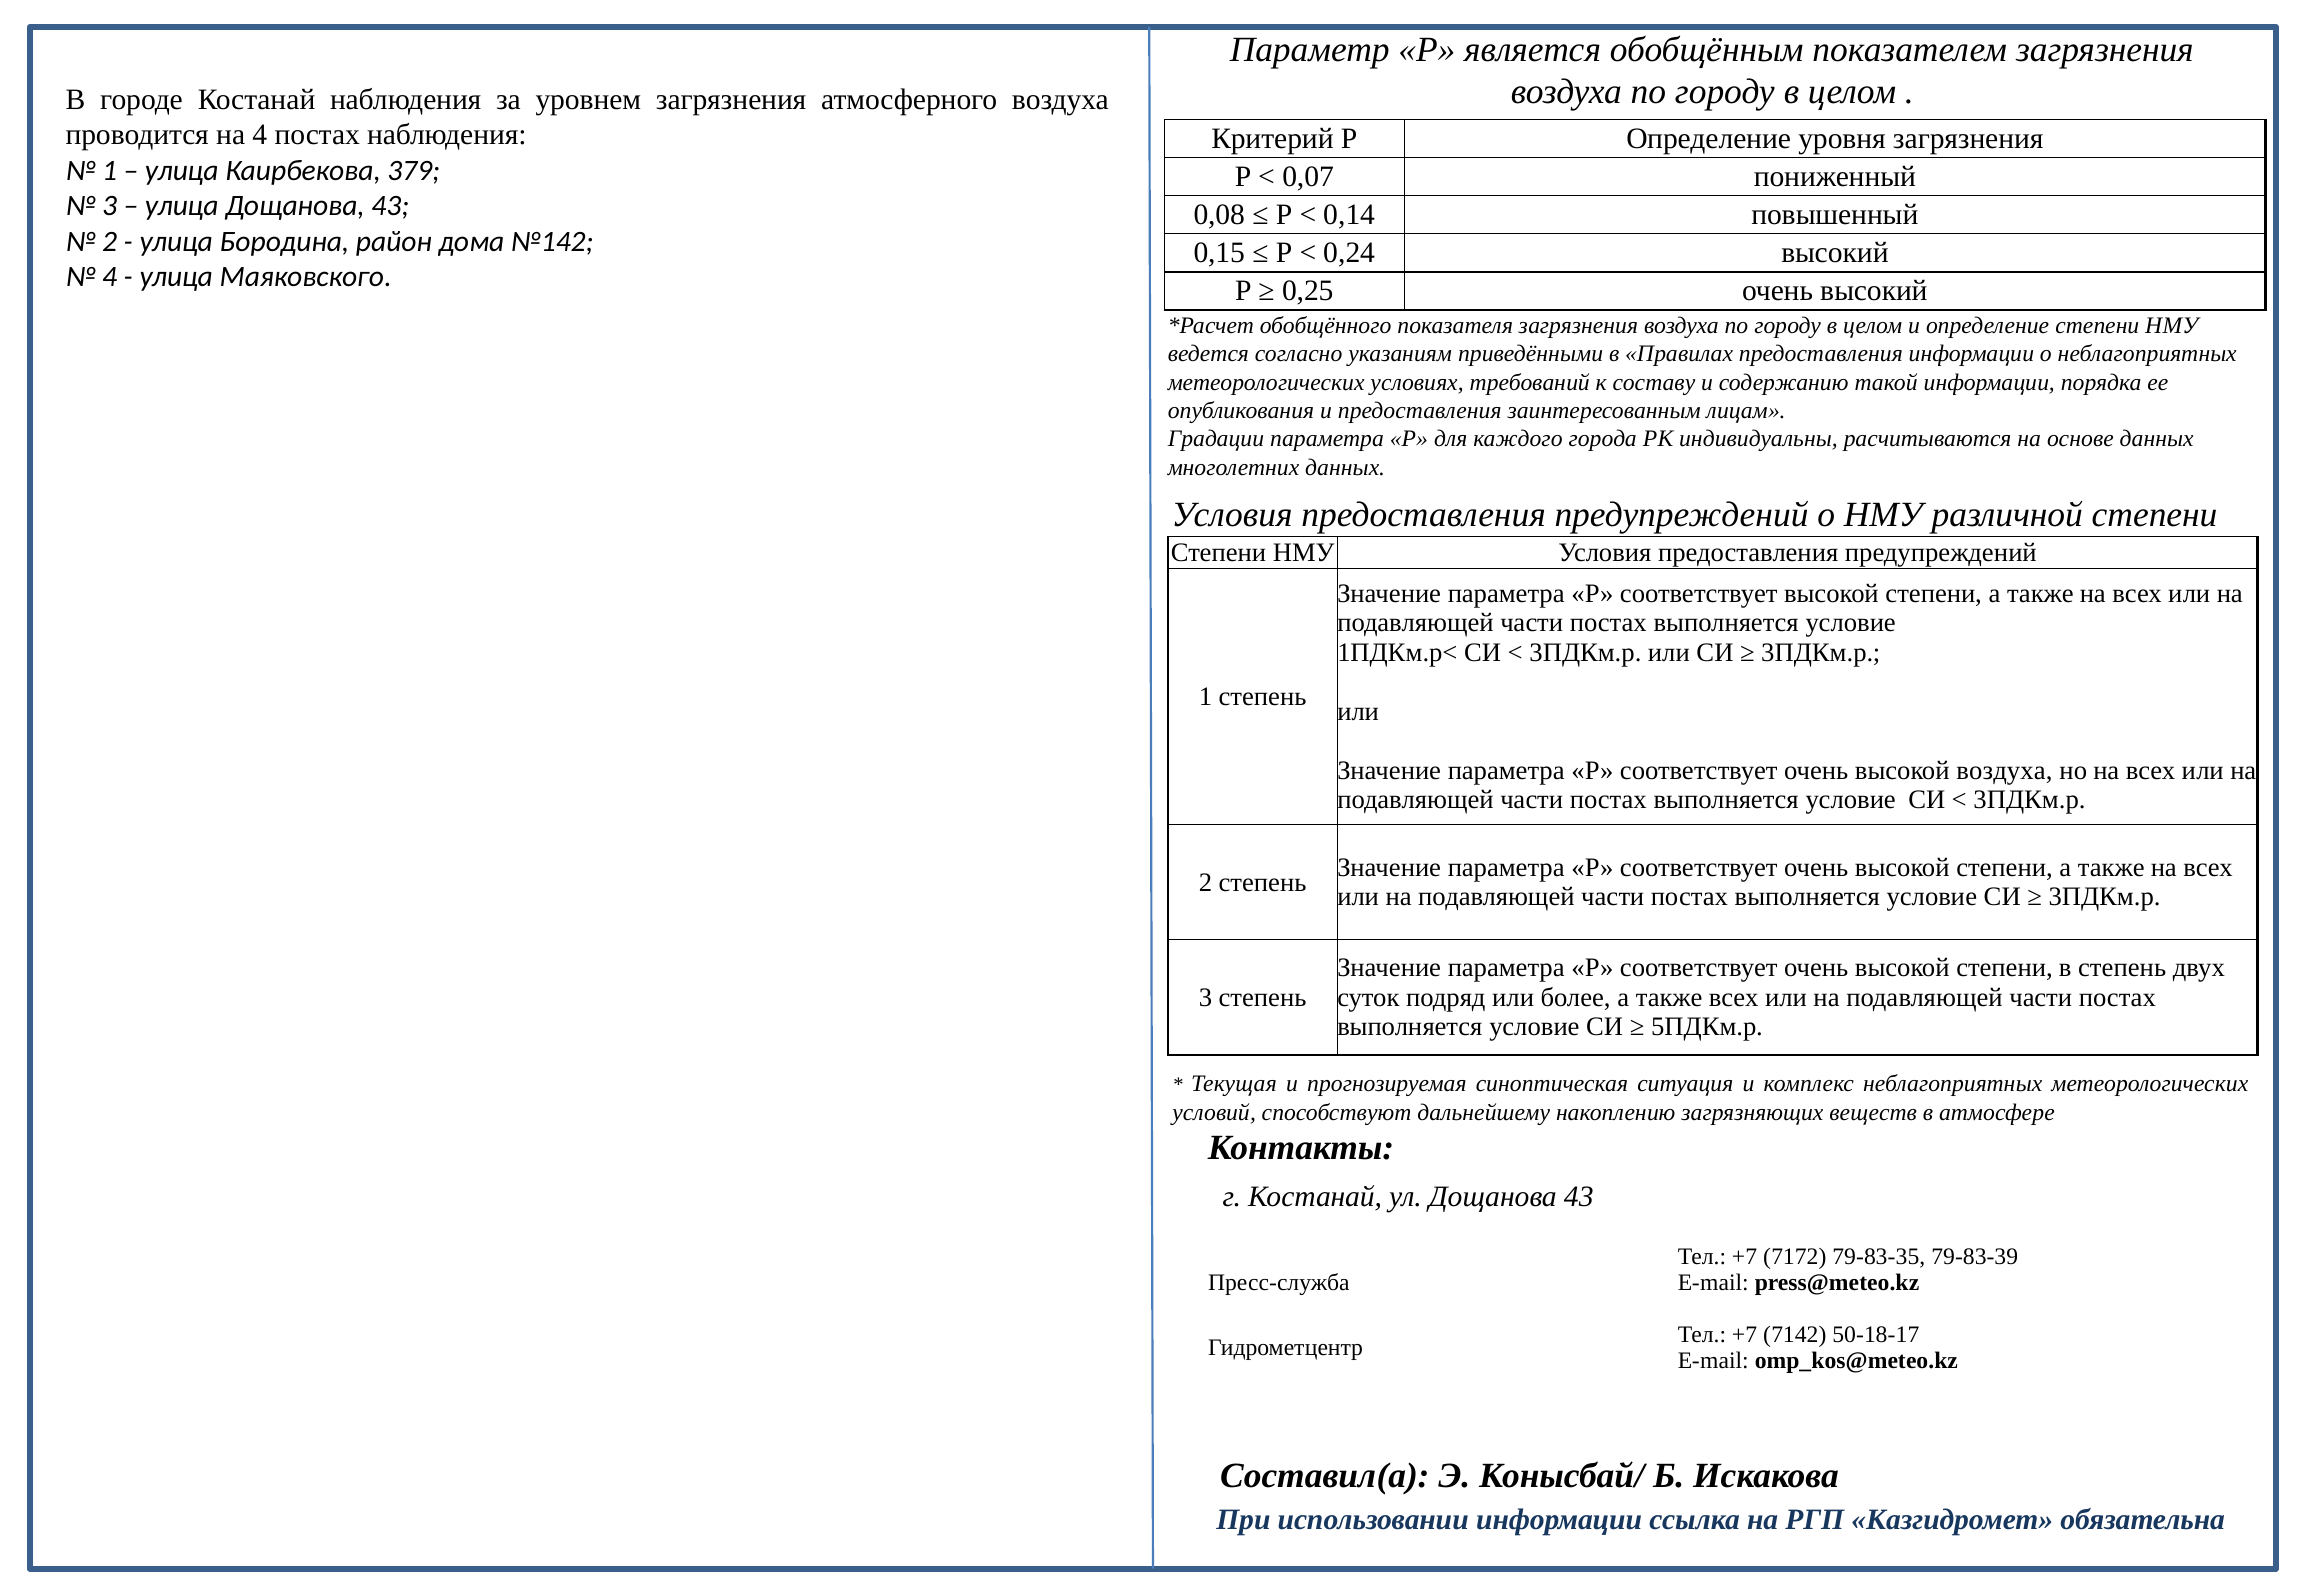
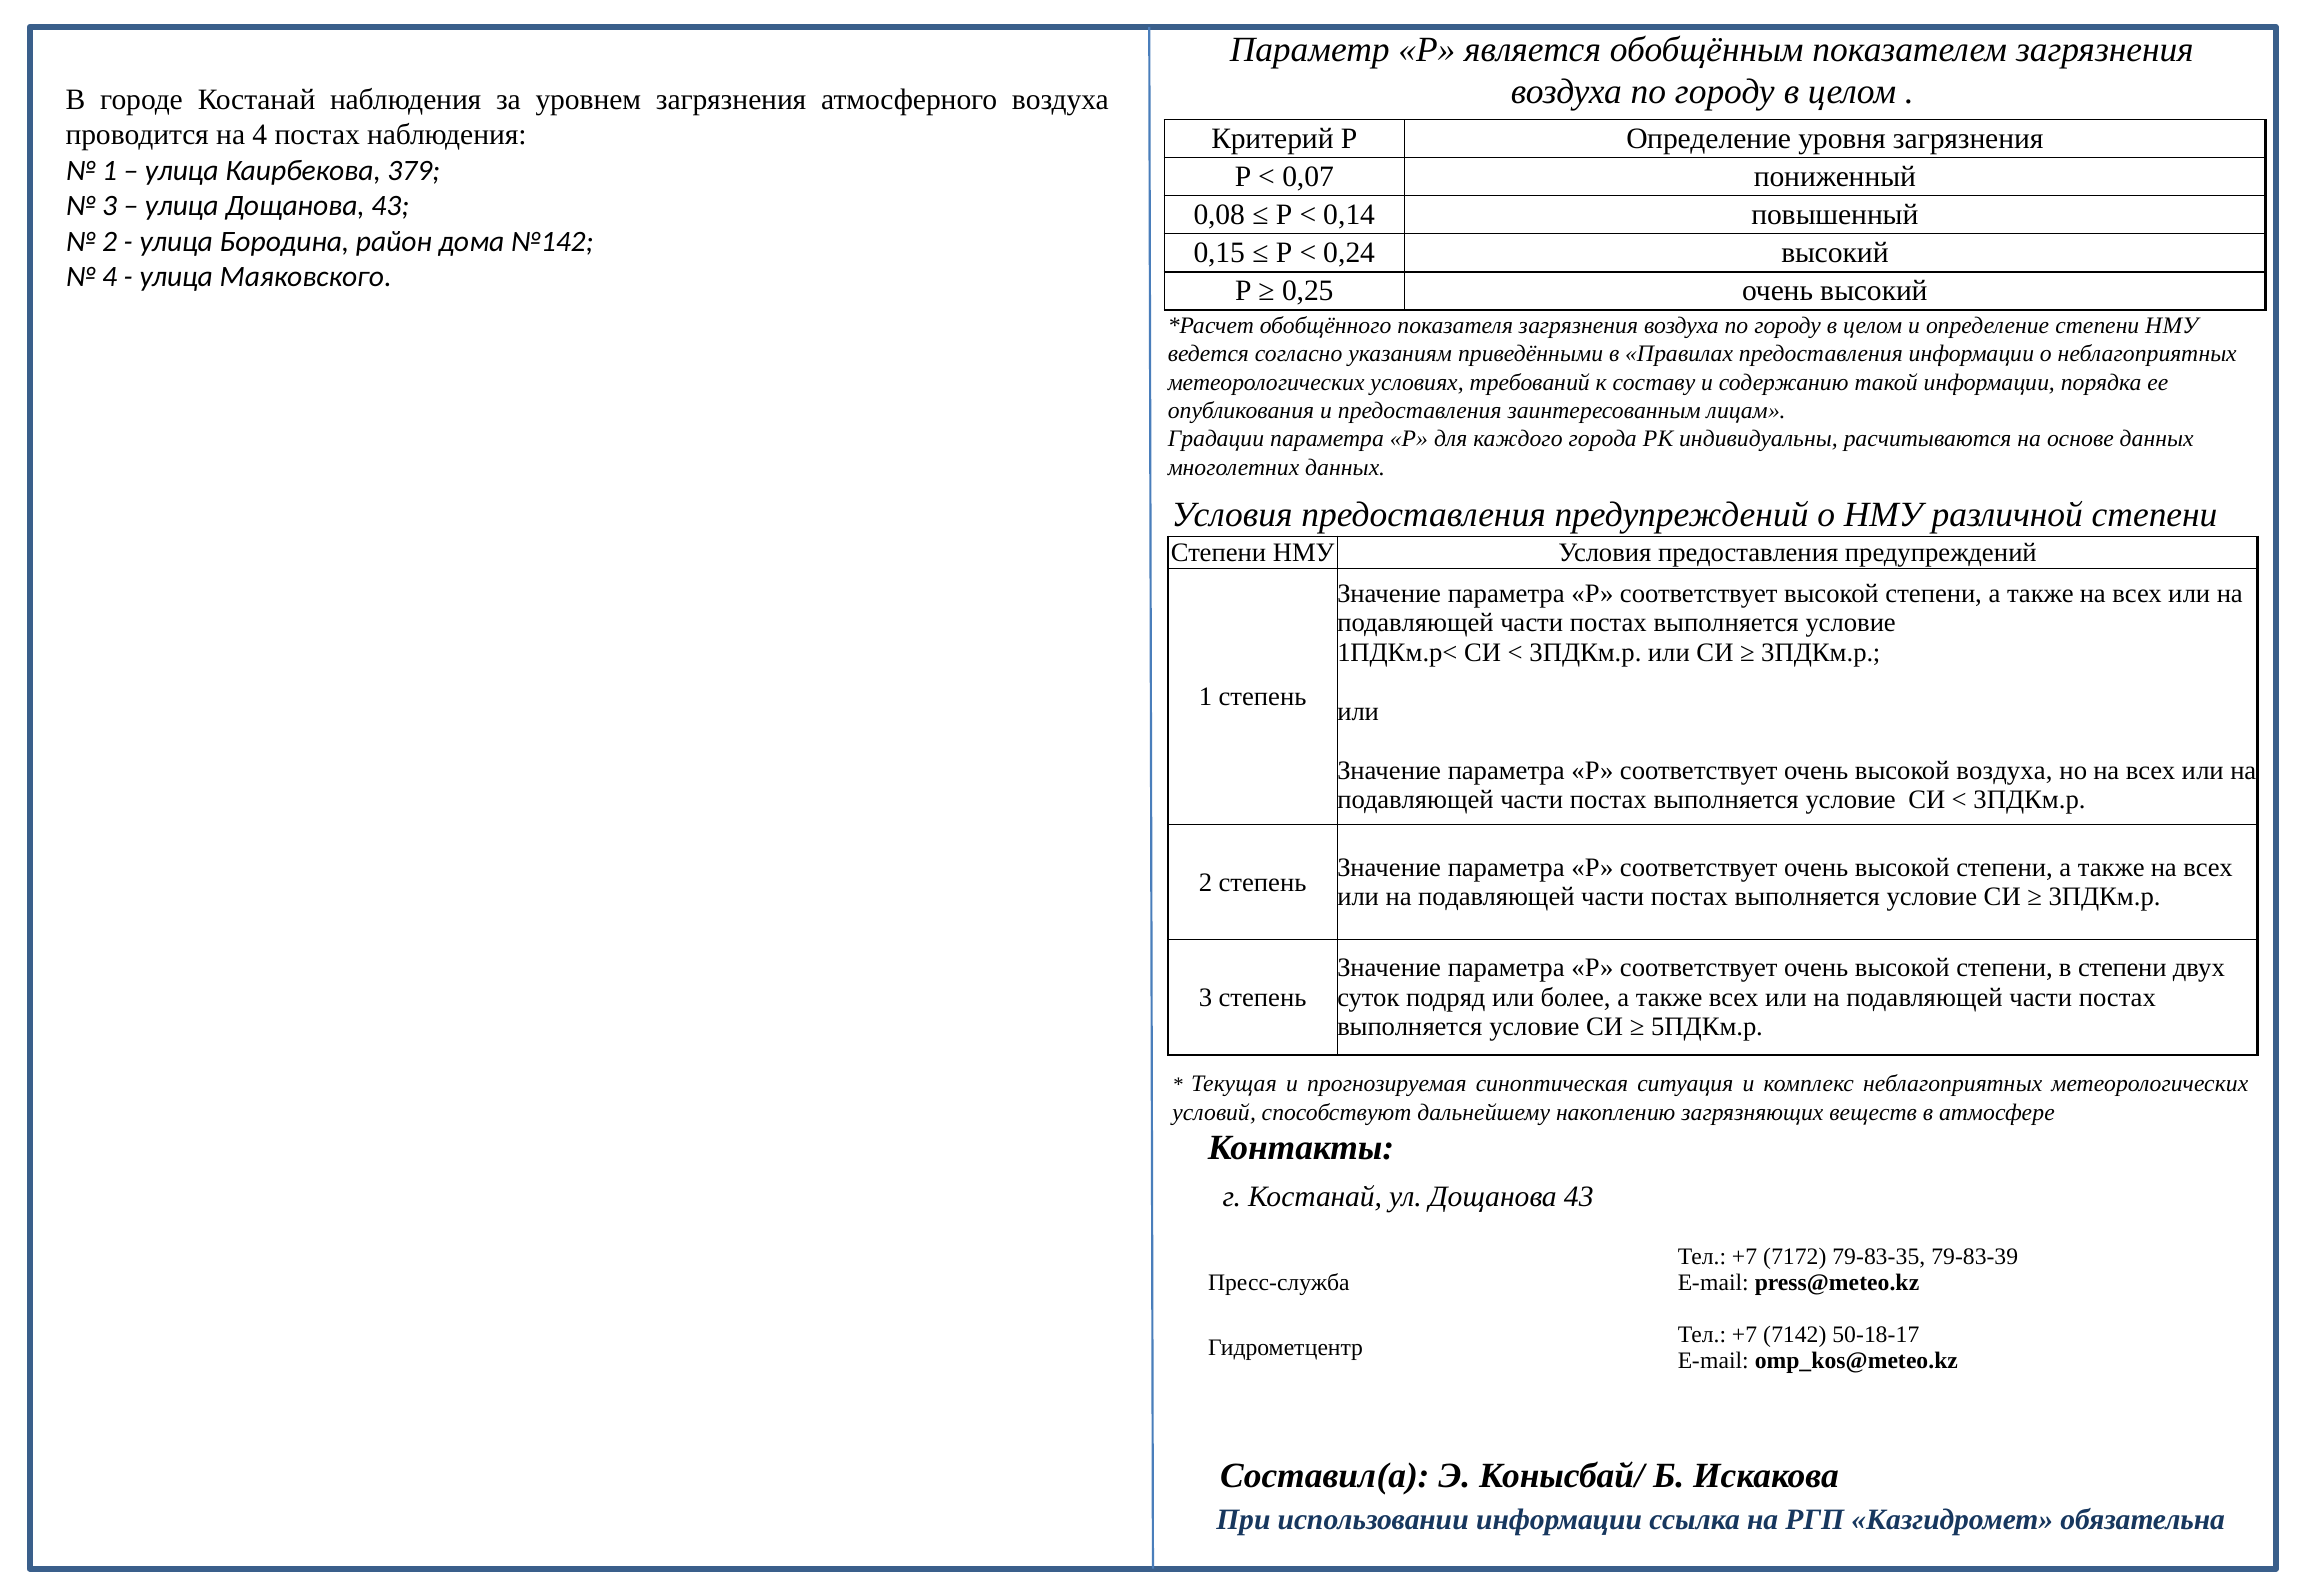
в степень: степень -> степени
